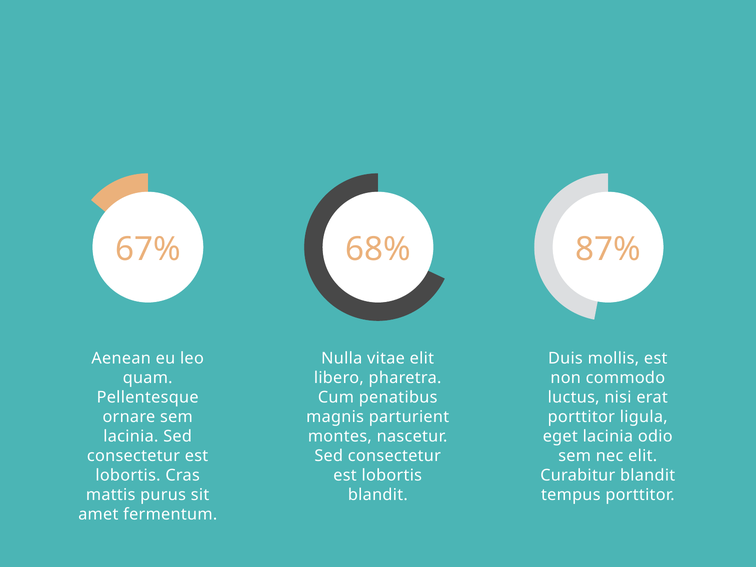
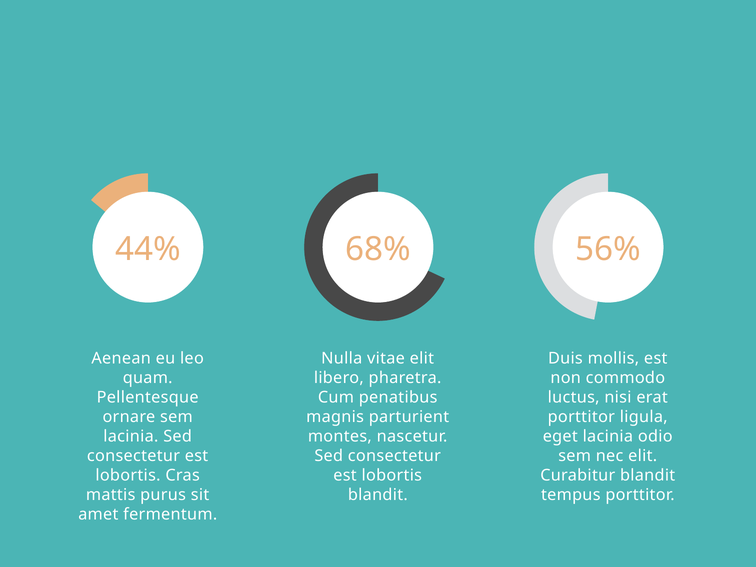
67%: 67% -> 44%
87%: 87% -> 56%
